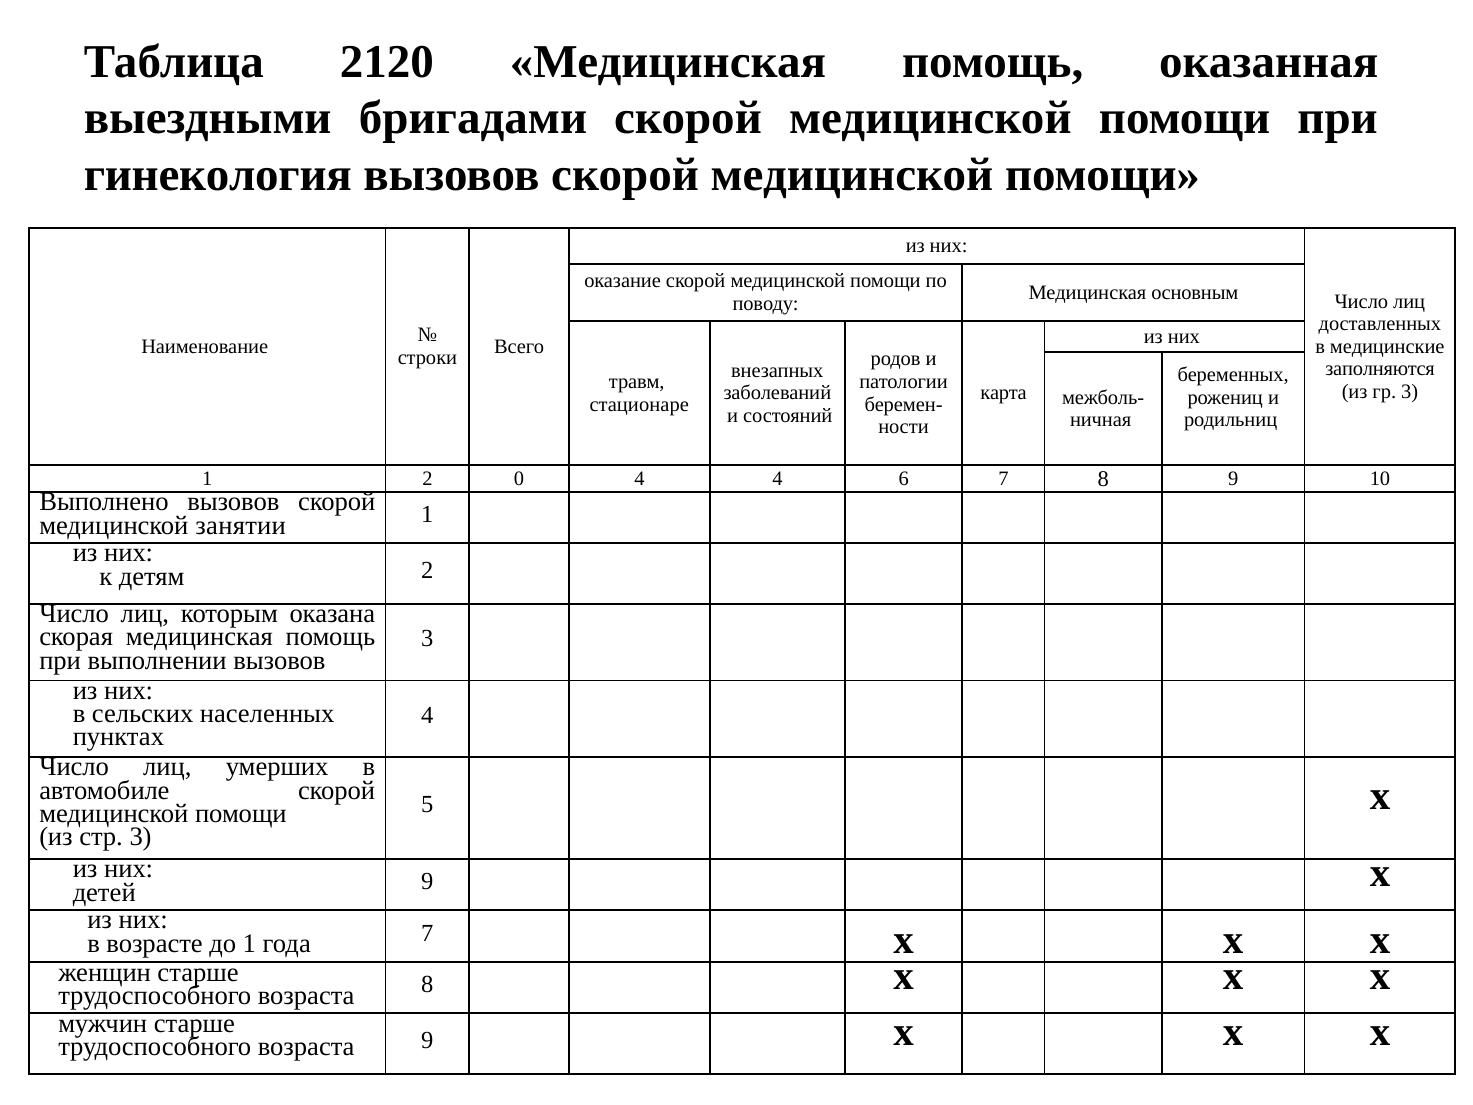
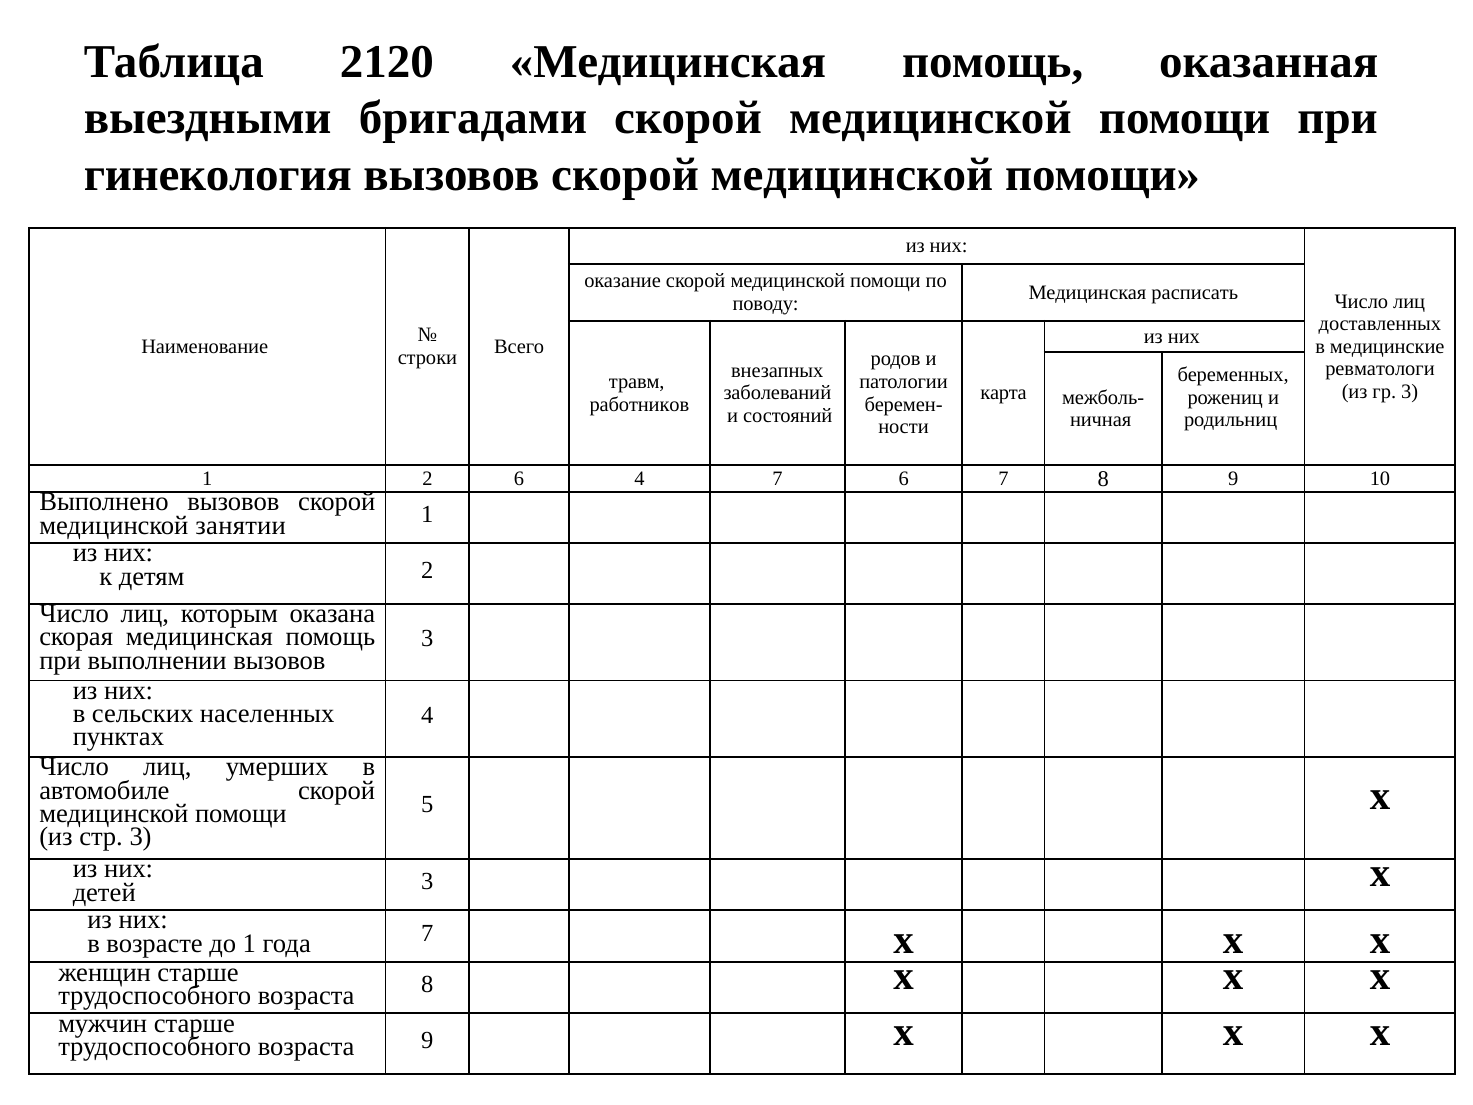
основным: основным -> расписать
заполняются: заполняются -> ревматологи
стационаре: стационаре -> работников
2 0: 0 -> 6
4 4: 4 -> 7
детей 9: 9 -> 3
